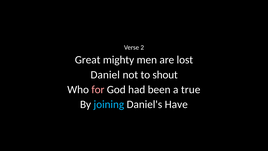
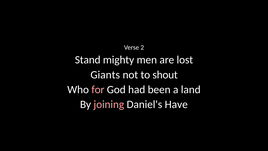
Great: Great -> Stand
Daniel: Daniel -> Giants
true: true -> land
joining colour: light blue -> pink
